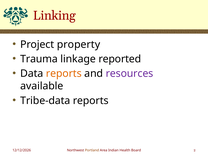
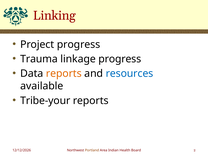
Project property: property -> progress
linkage reported: reported -> progress
resources colour: purple -> blue
Tribe-data: Tribe-data -> Tribe-your
